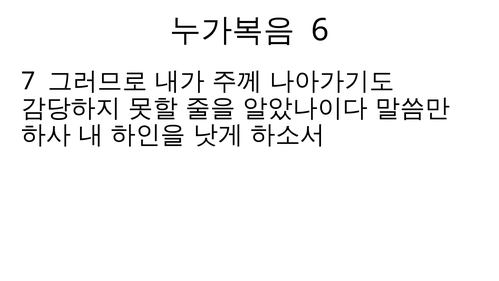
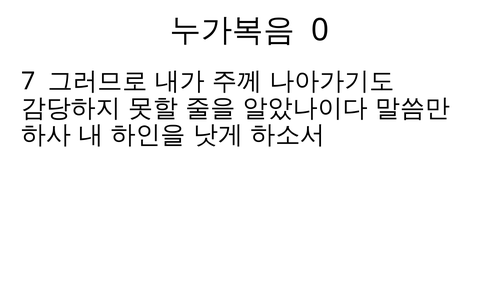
6: 6 -> 0
